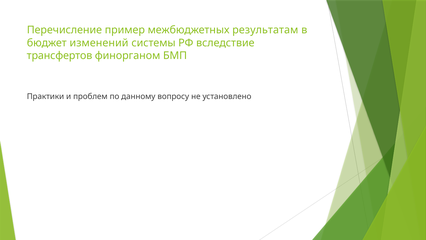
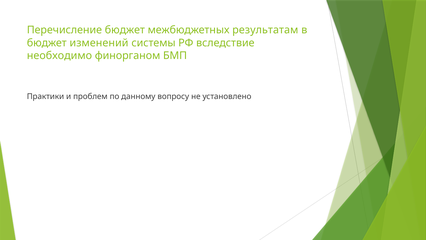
Перечисление пример: пример -> бюджет
трансфертов: трансфертов -> необходимо
